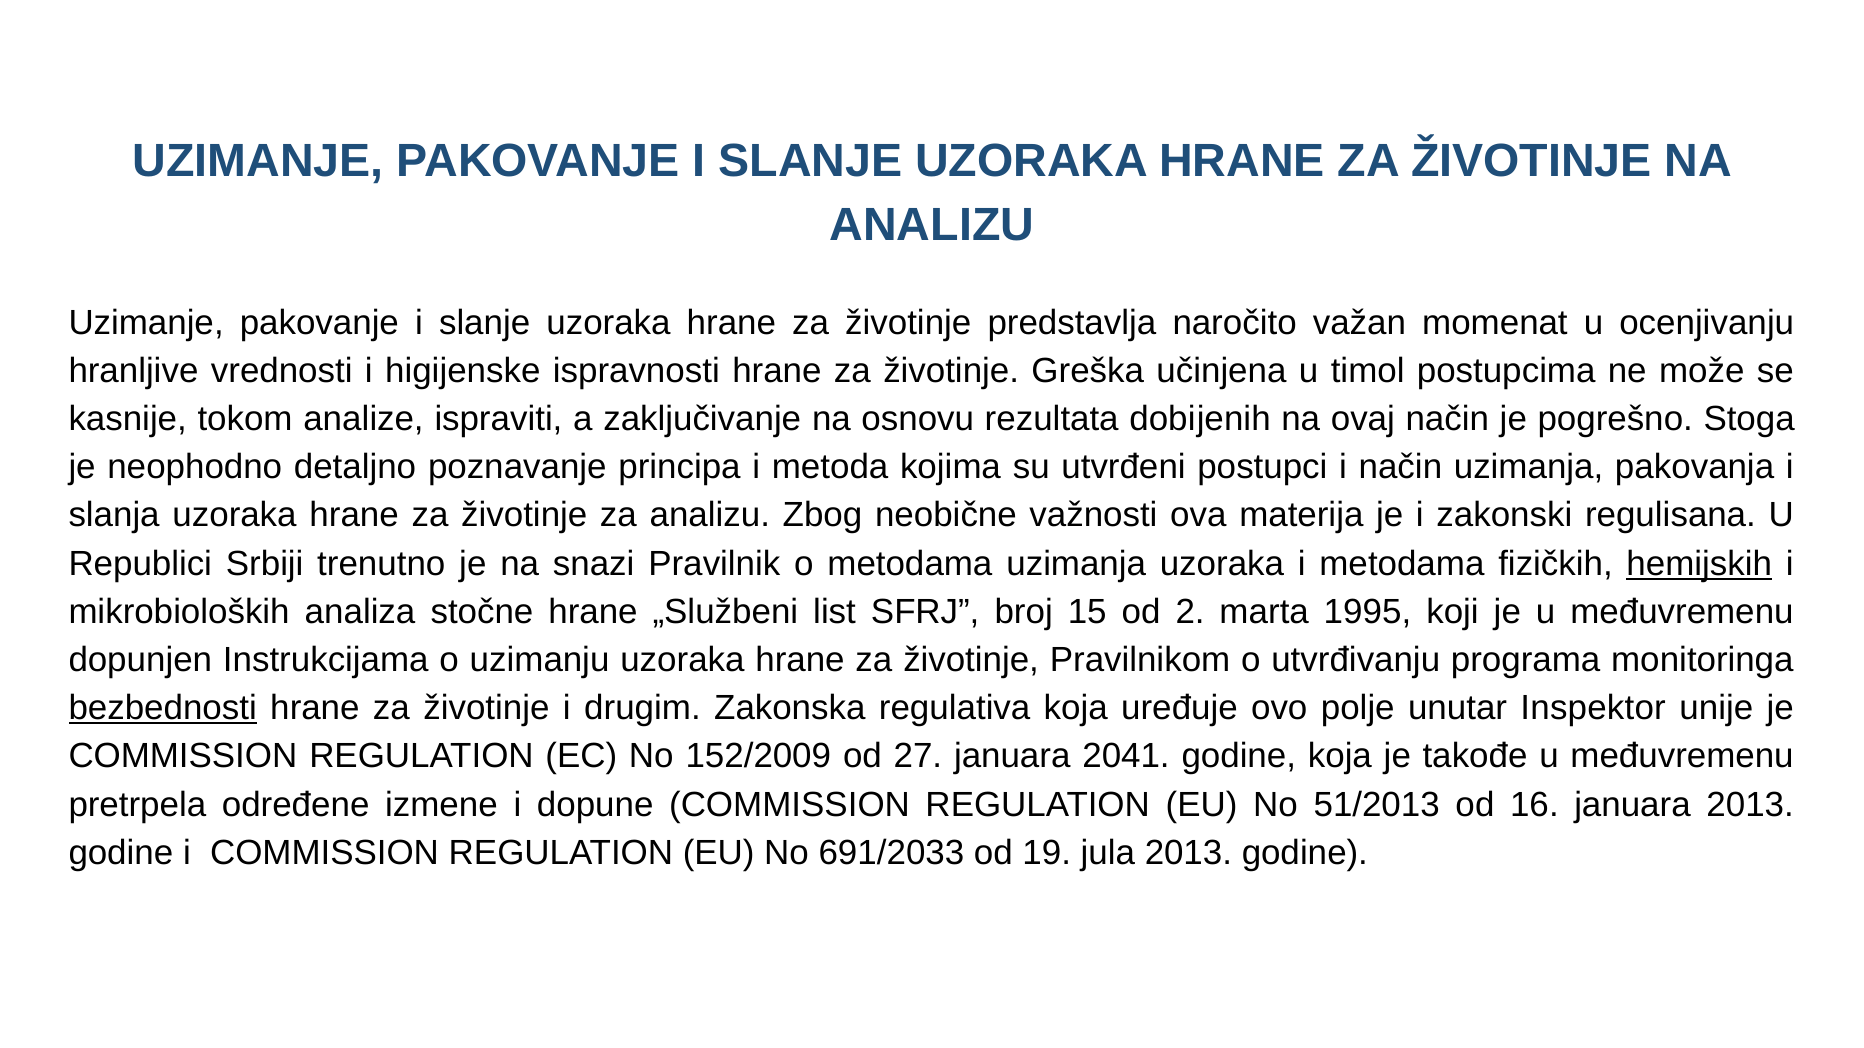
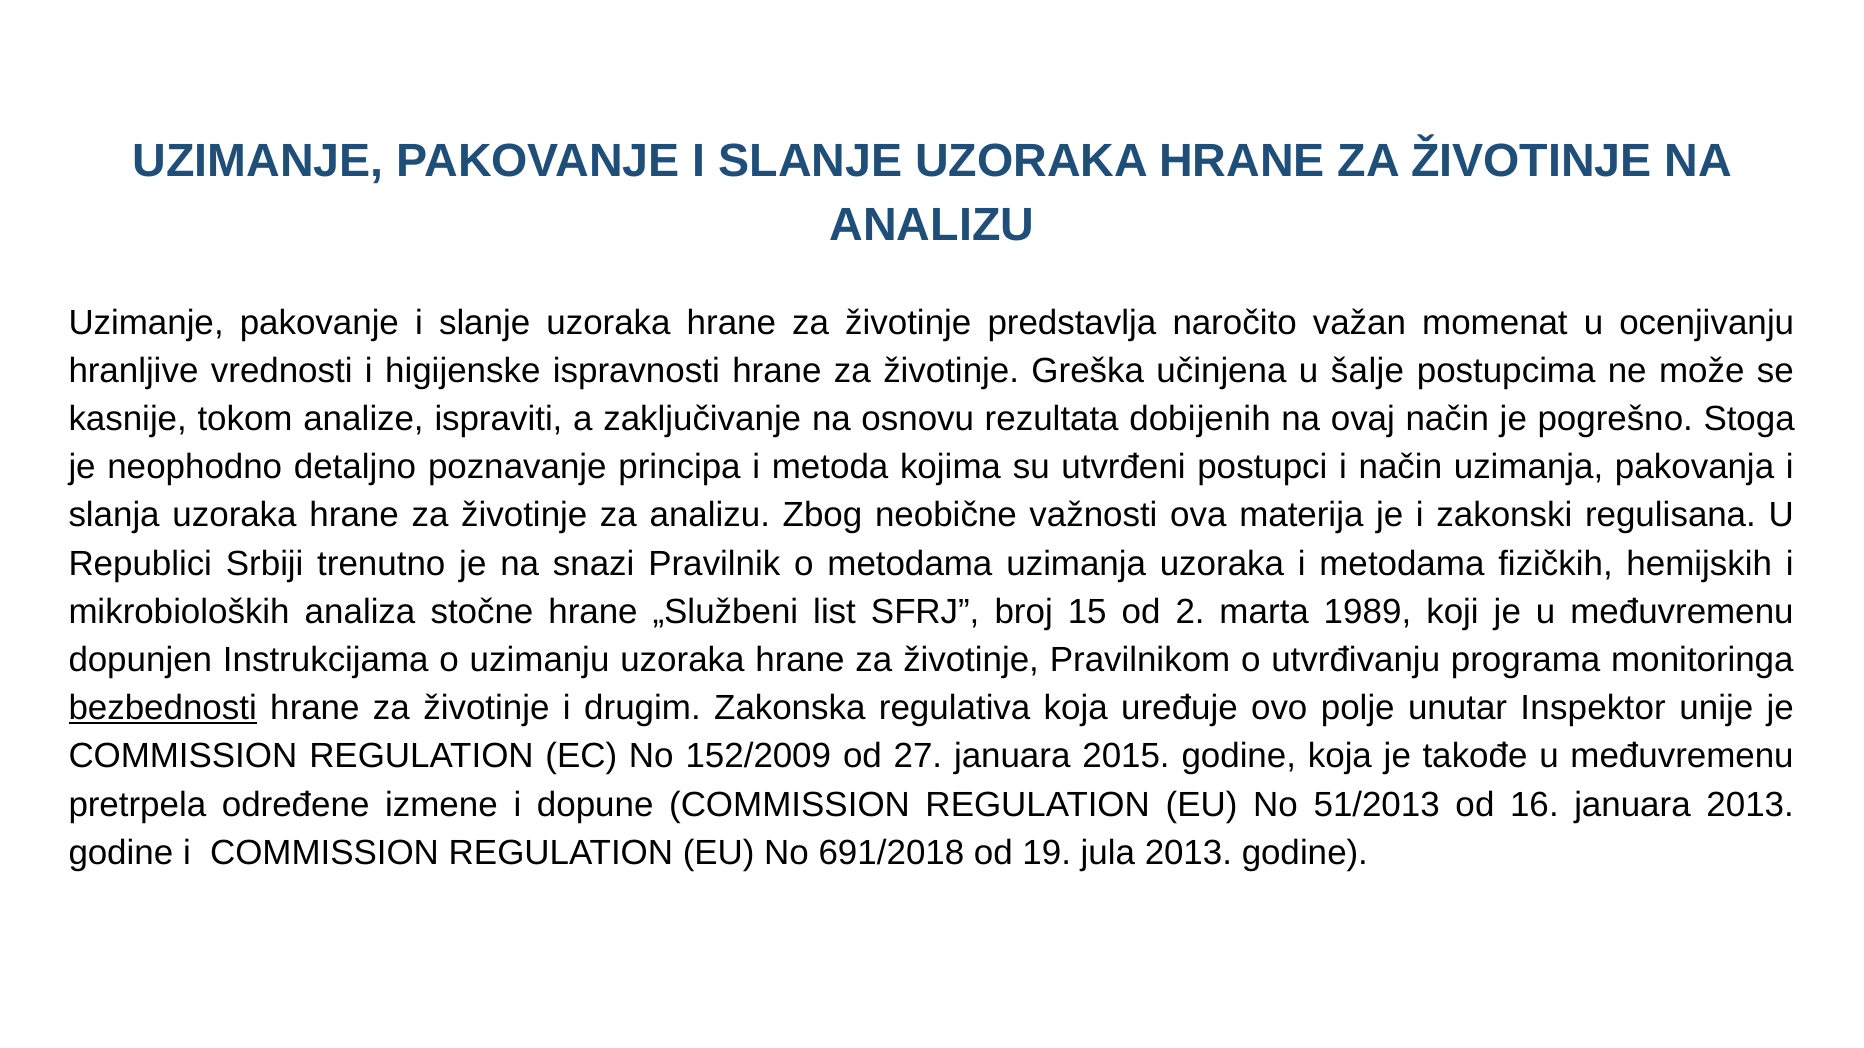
timol: timol -> šalje
hemijskih underline: present -> none
1995: 1995 -> 1989
2041: 2041 -> 2015
691/2033: 691/2033 -> 691/2018
